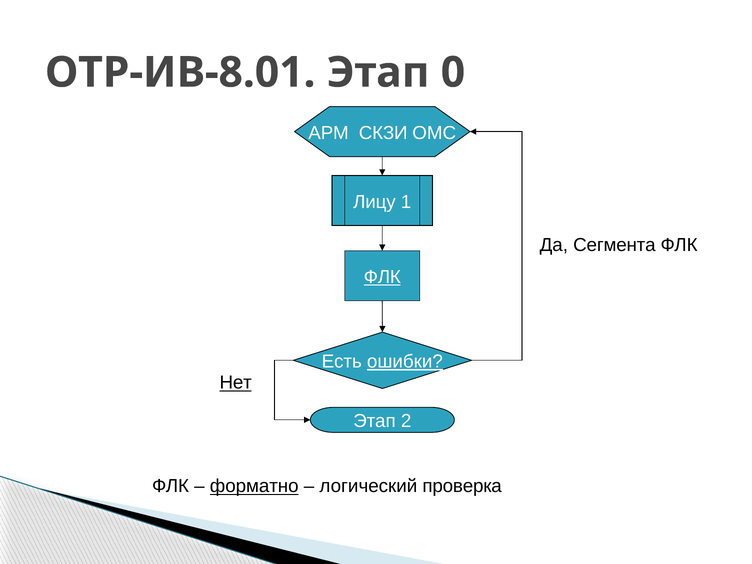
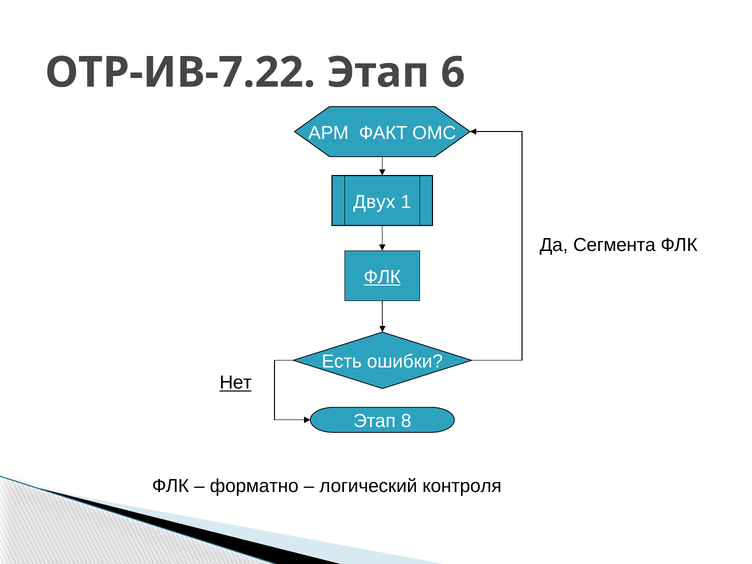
ОТР-ИВ-8.01: ОТР-ИВ-8.01 -> ОТР-ИВ-7.22
0: 0 -> 6
СКЗИ: СКЗИ -> ФАКТ
Лицу: Лицу -> Двух
ошибки underline: present -> none
2: 2 -> 8
форматно underline: present -> none
проверка: проверка -> контроля
